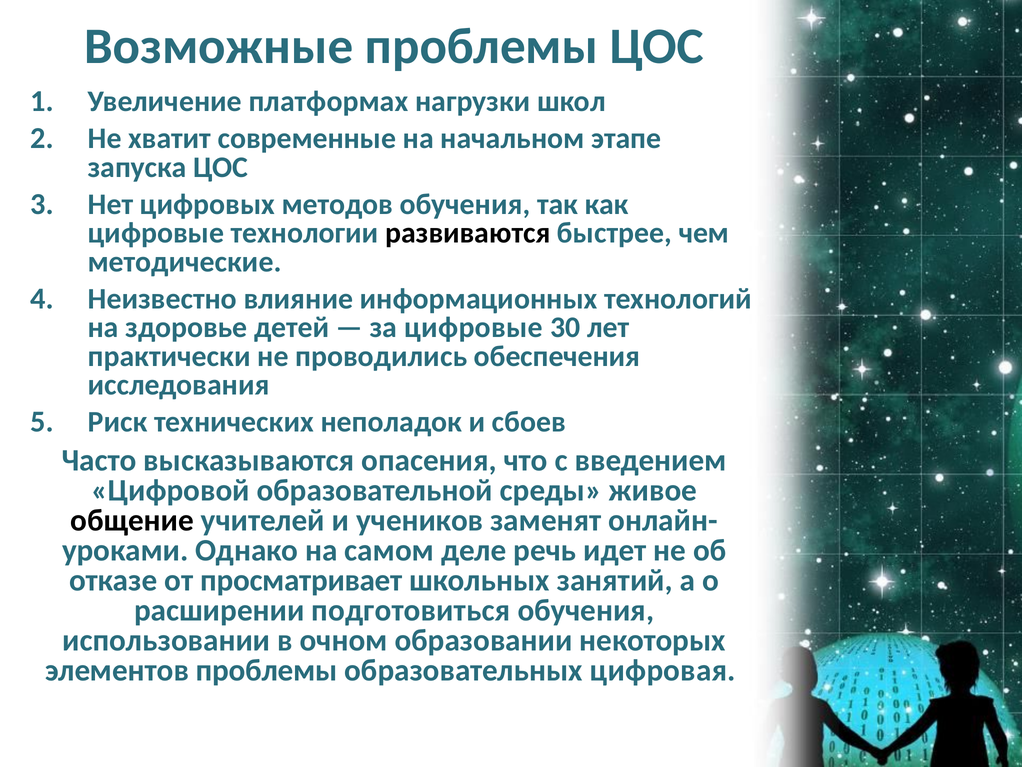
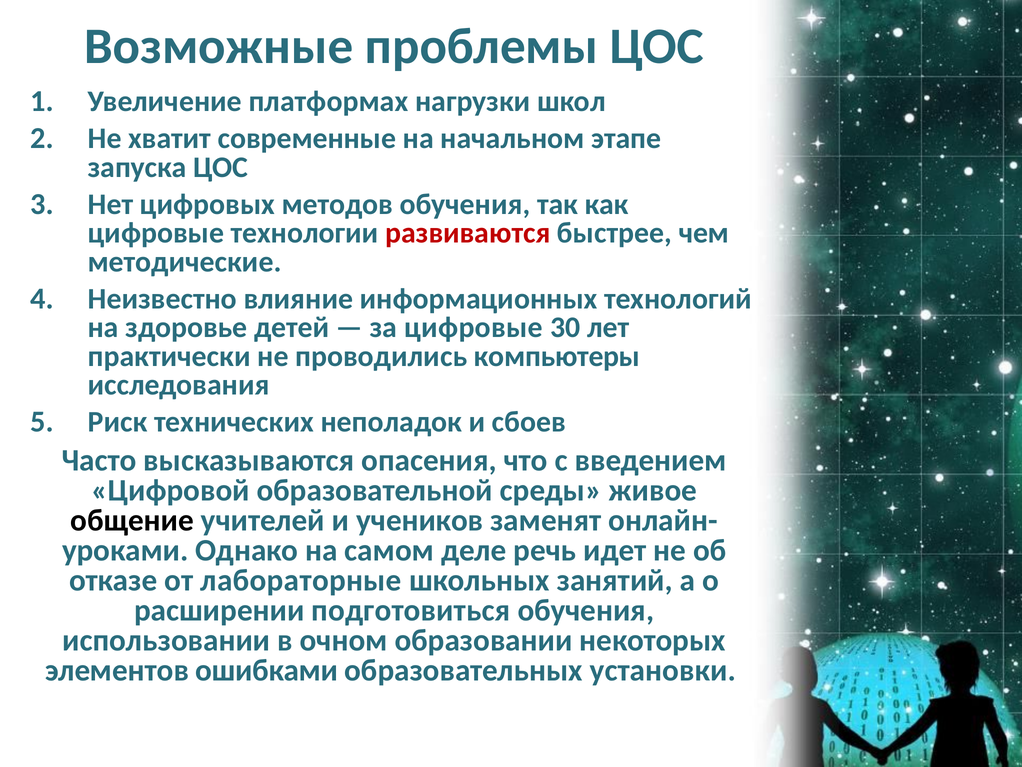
развиваются colour: black -> red
обеспечения: обеспечения -> компьютеры
просматривает: просматривает -> лабораторные
элементов проблемы: проблемы -> ошибками
цифровая: цифровая -> установки
